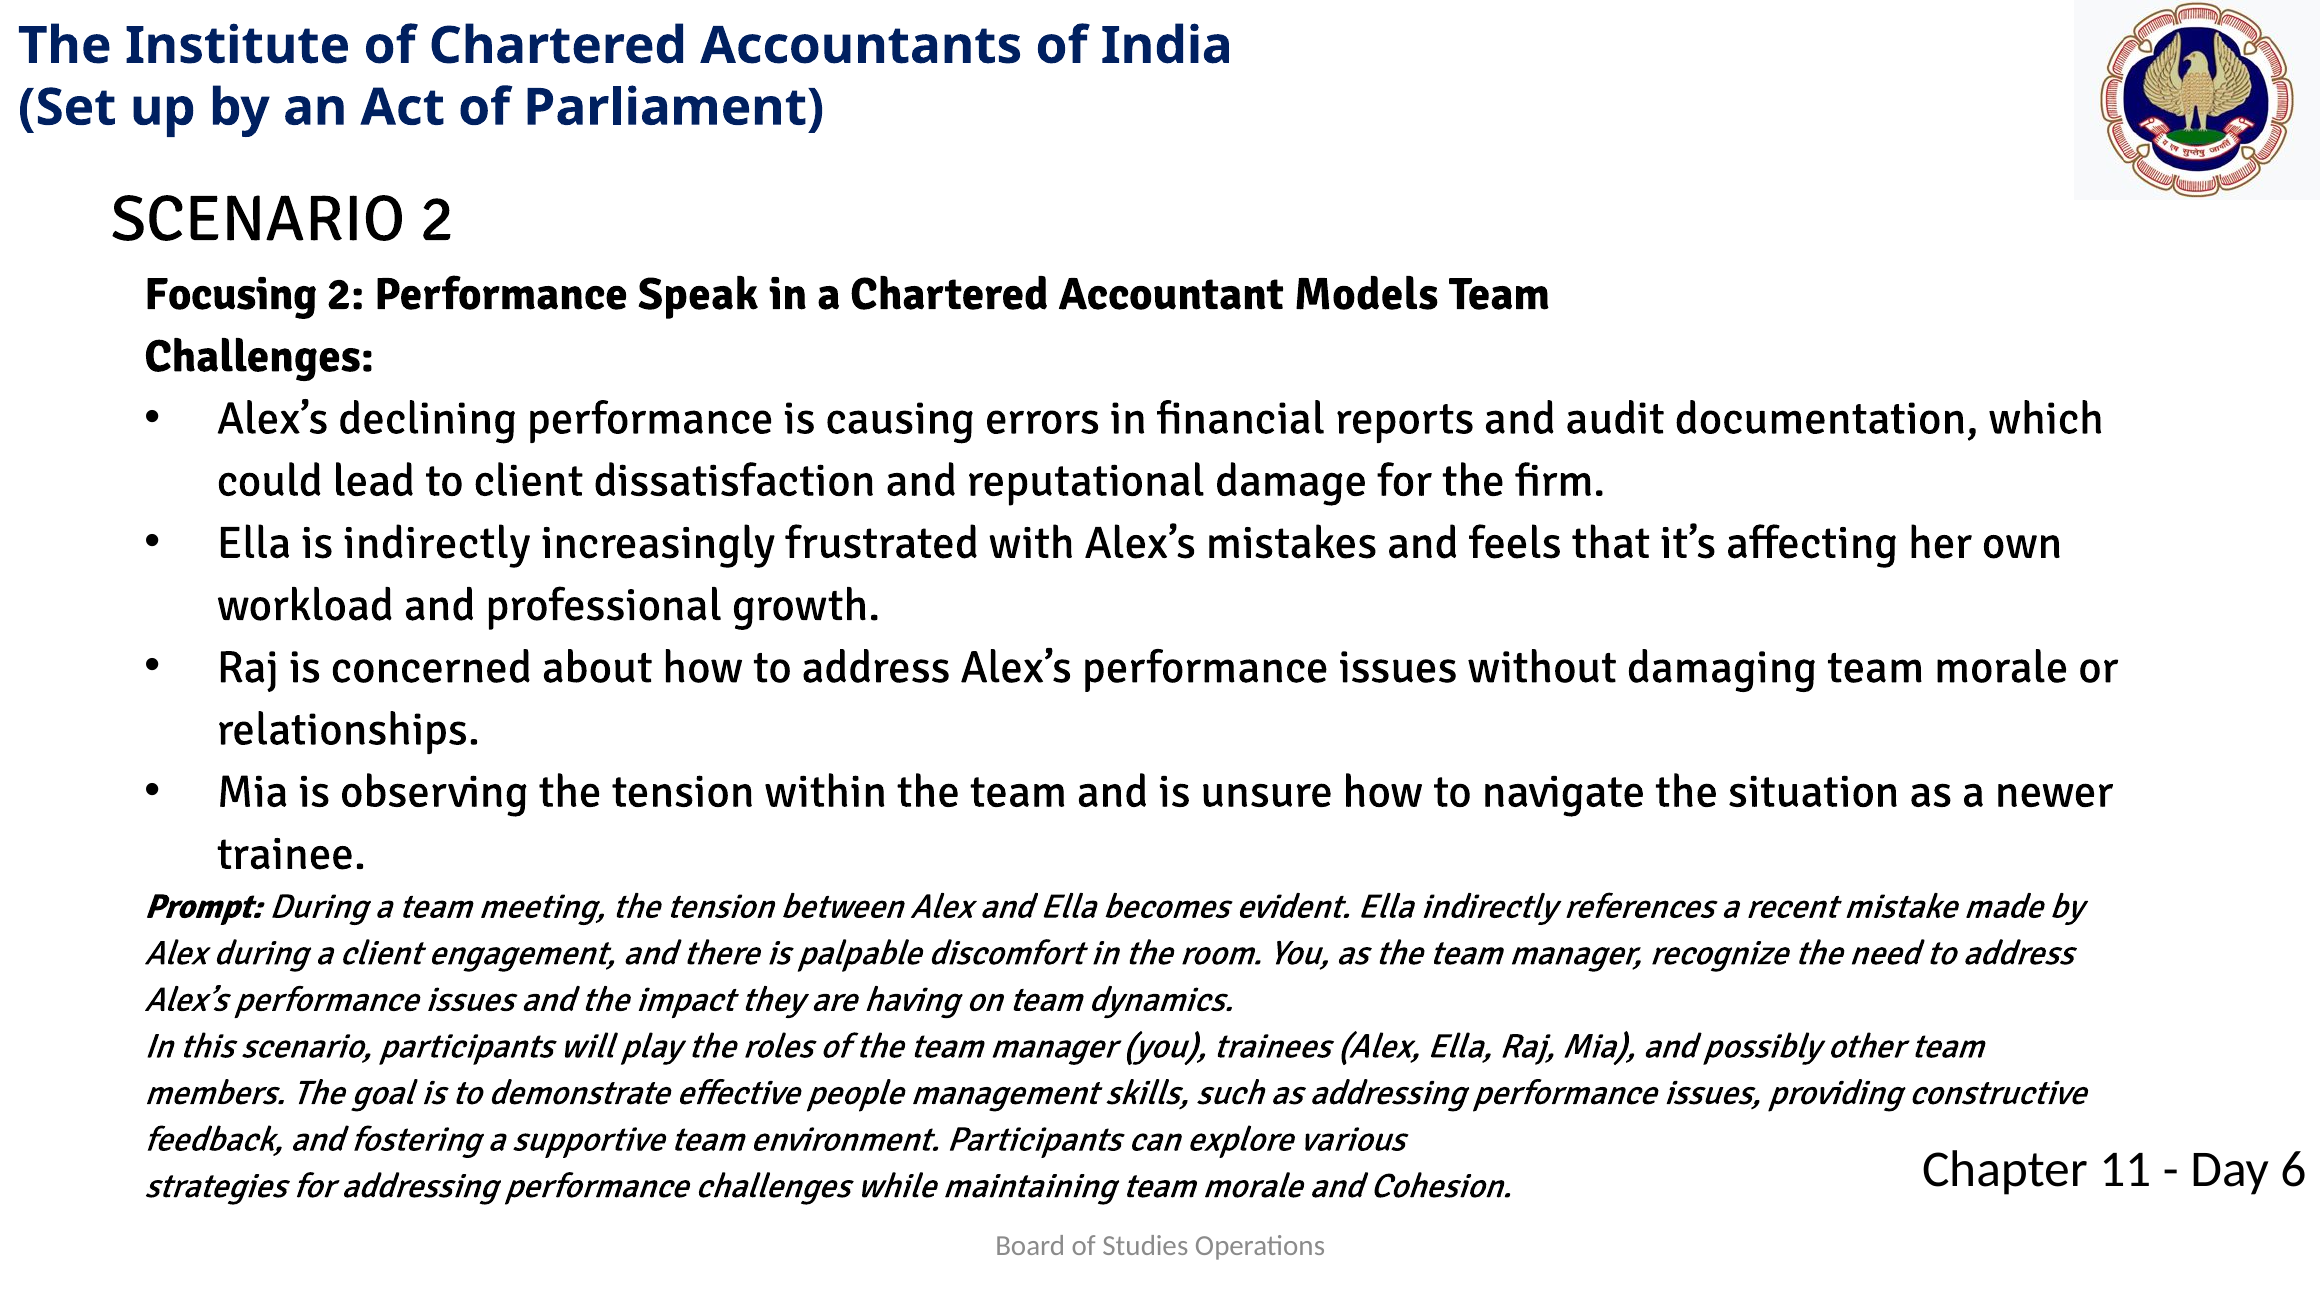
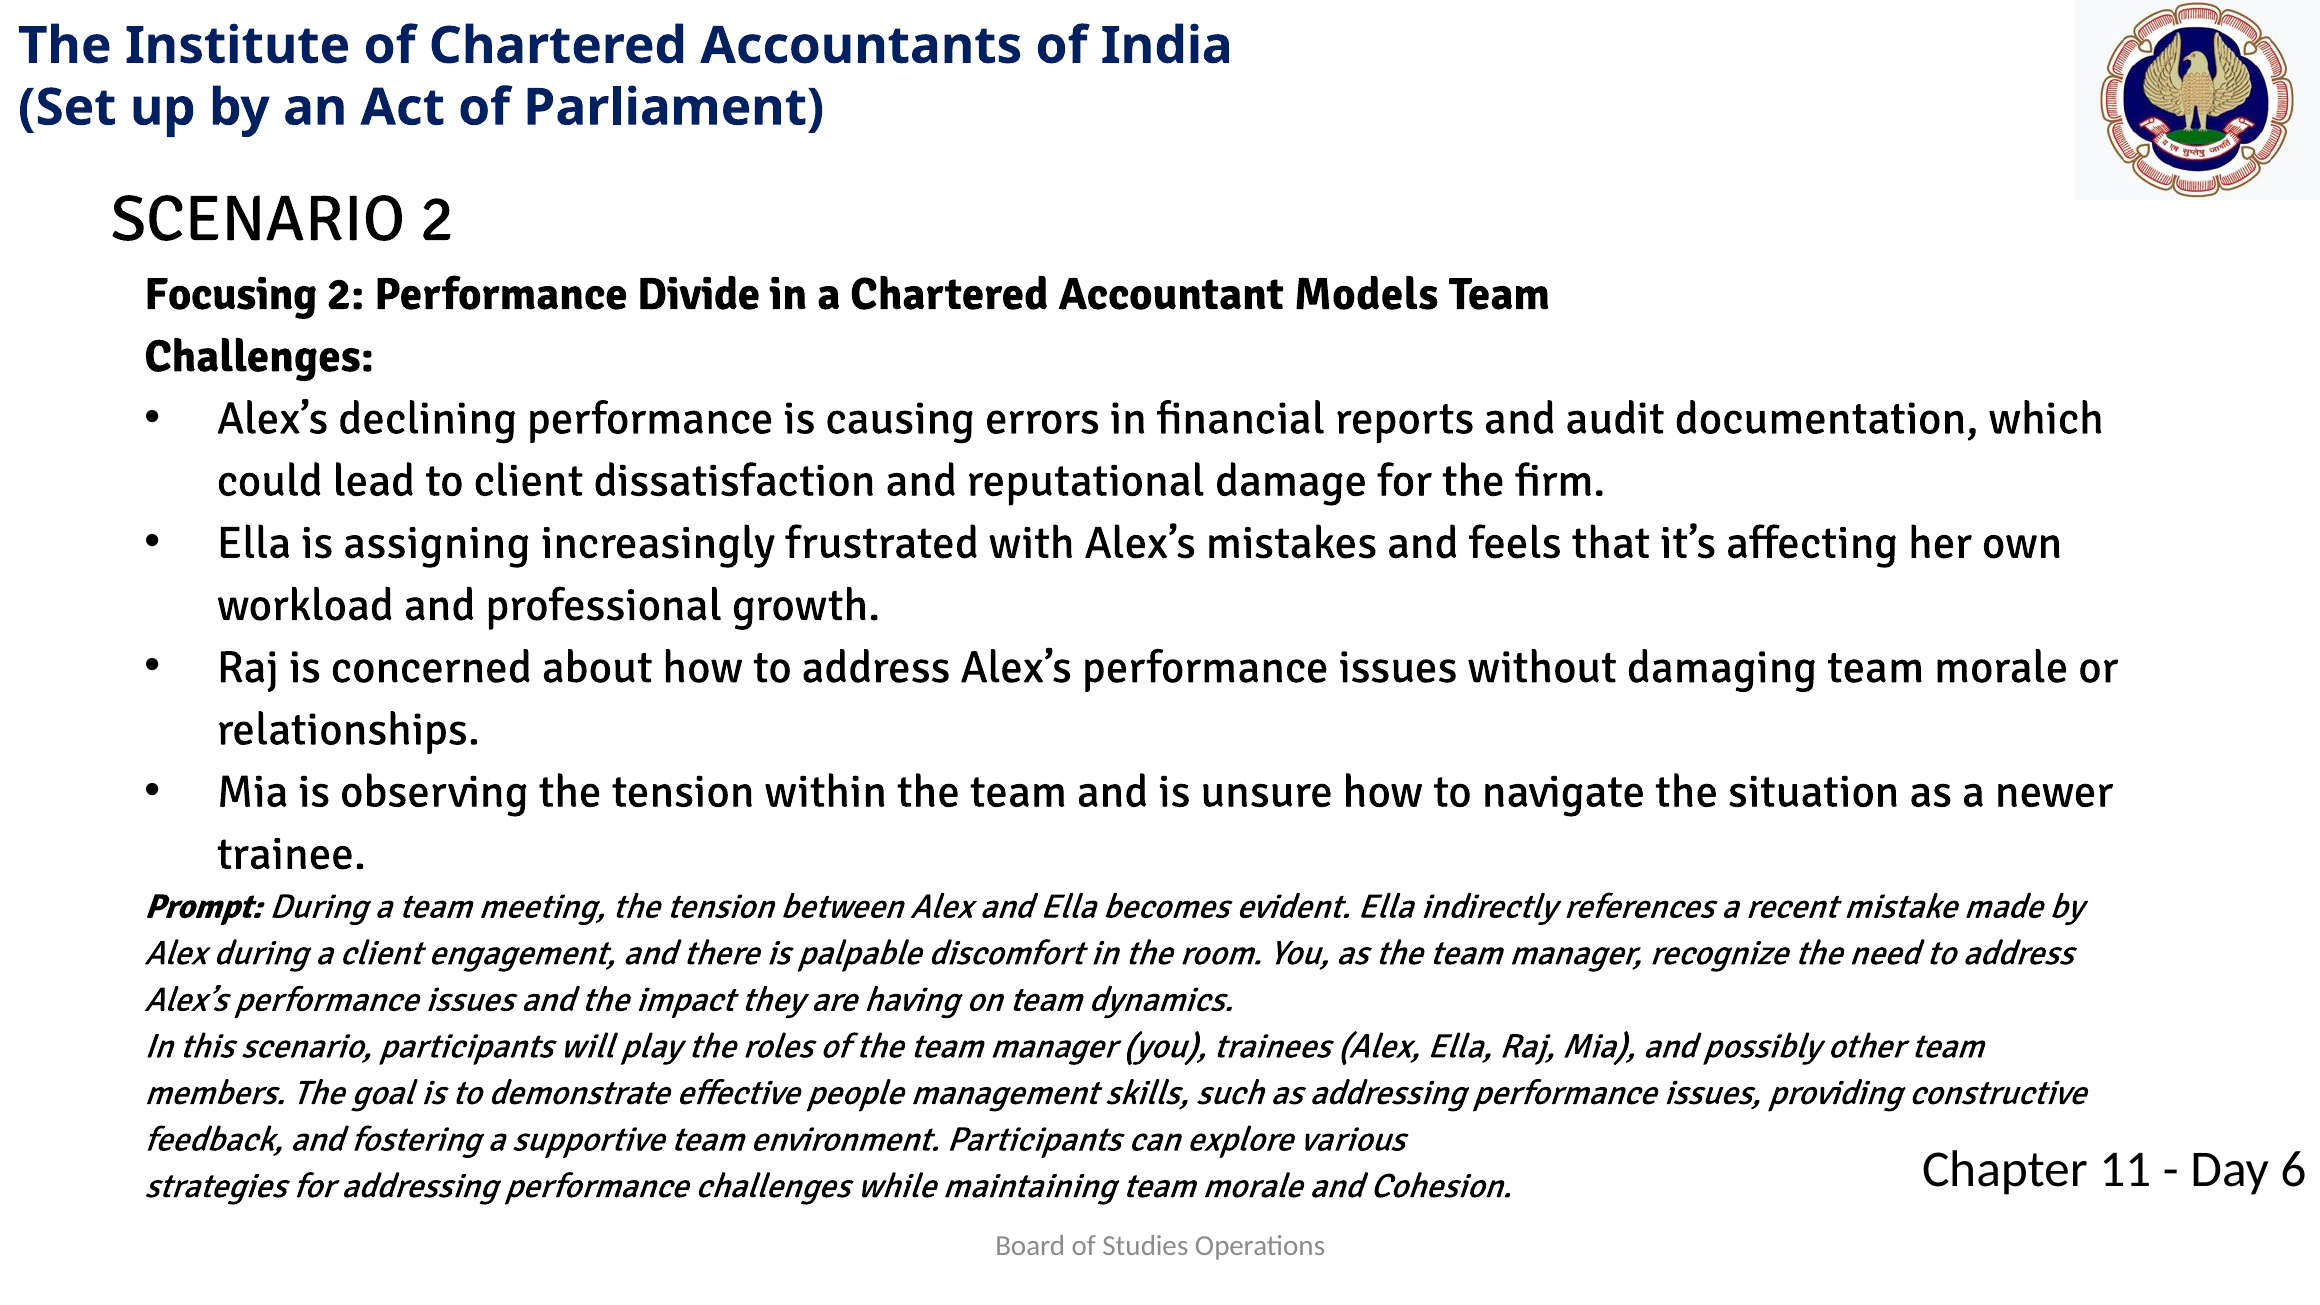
Speak: Speak -> Divide
is indirectly: indirectly -> assigning
